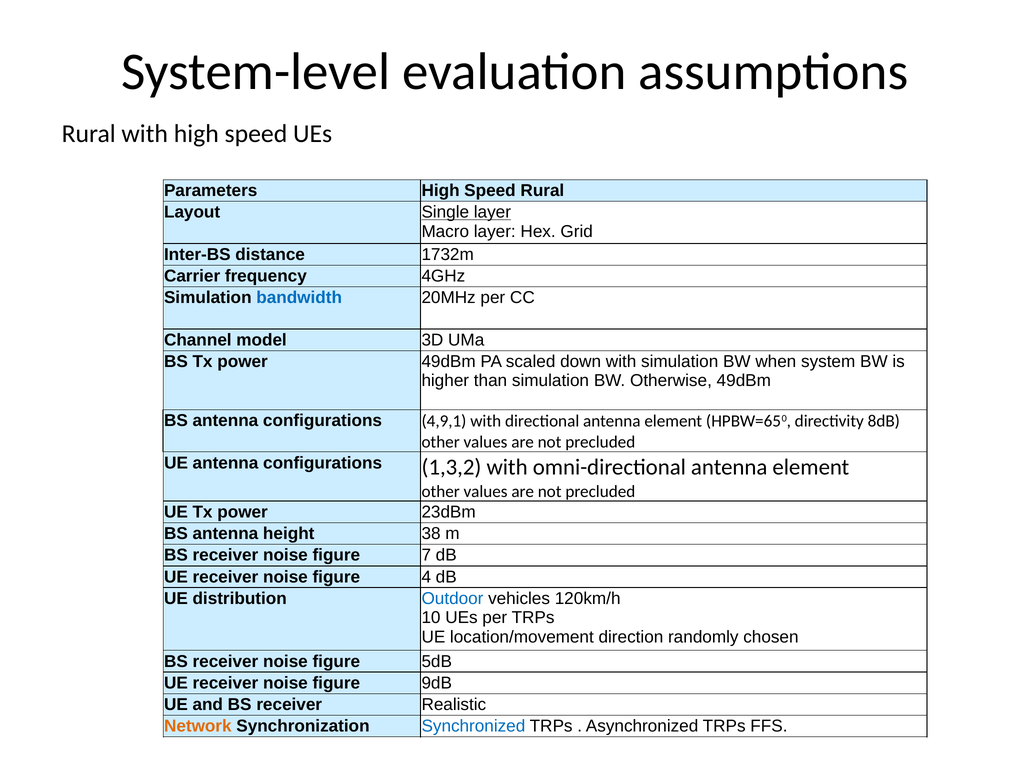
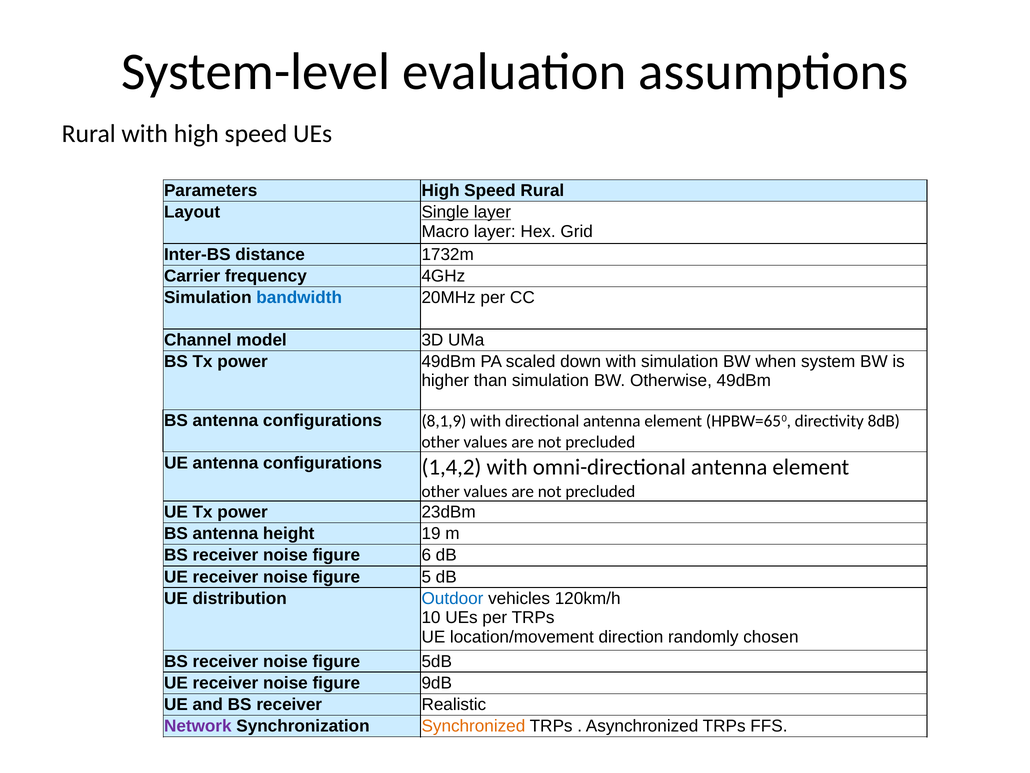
4,9,1: 4,9,1 -> 8,1,9
1,3,2: 1,3,2 -> 1,4,2
38: 38 -> 19
7: 7 -> 6
4: 4 -> 5
Network colour: orange -> purple
Synchronized colour: blue -> orange
